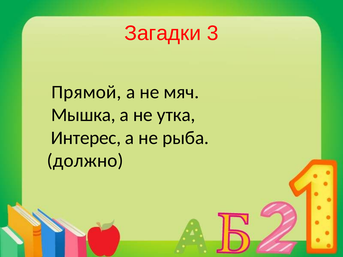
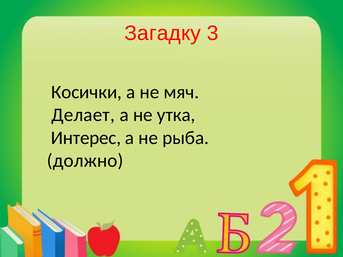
Загадки: Загадки -> Загадку
Прямой: Прямой -> Косички
Мышка: Мышка -> Делает
